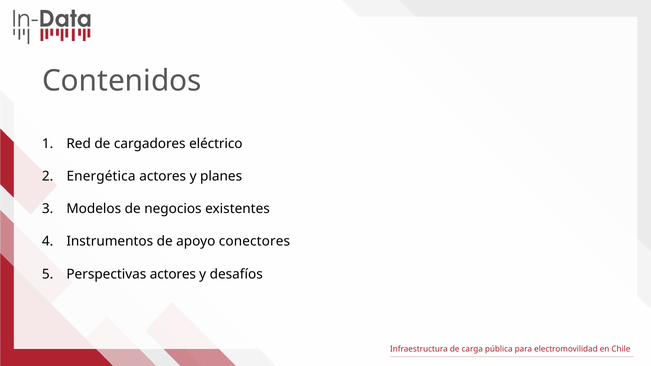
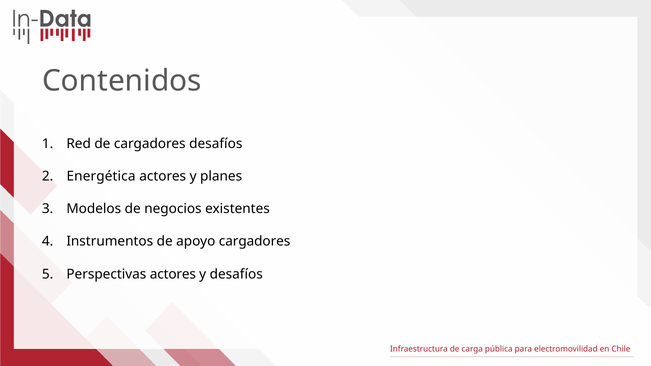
cargadores eléctrico: eléctrico -> desafíos
apoyo conectores: conectores -> cargadores
